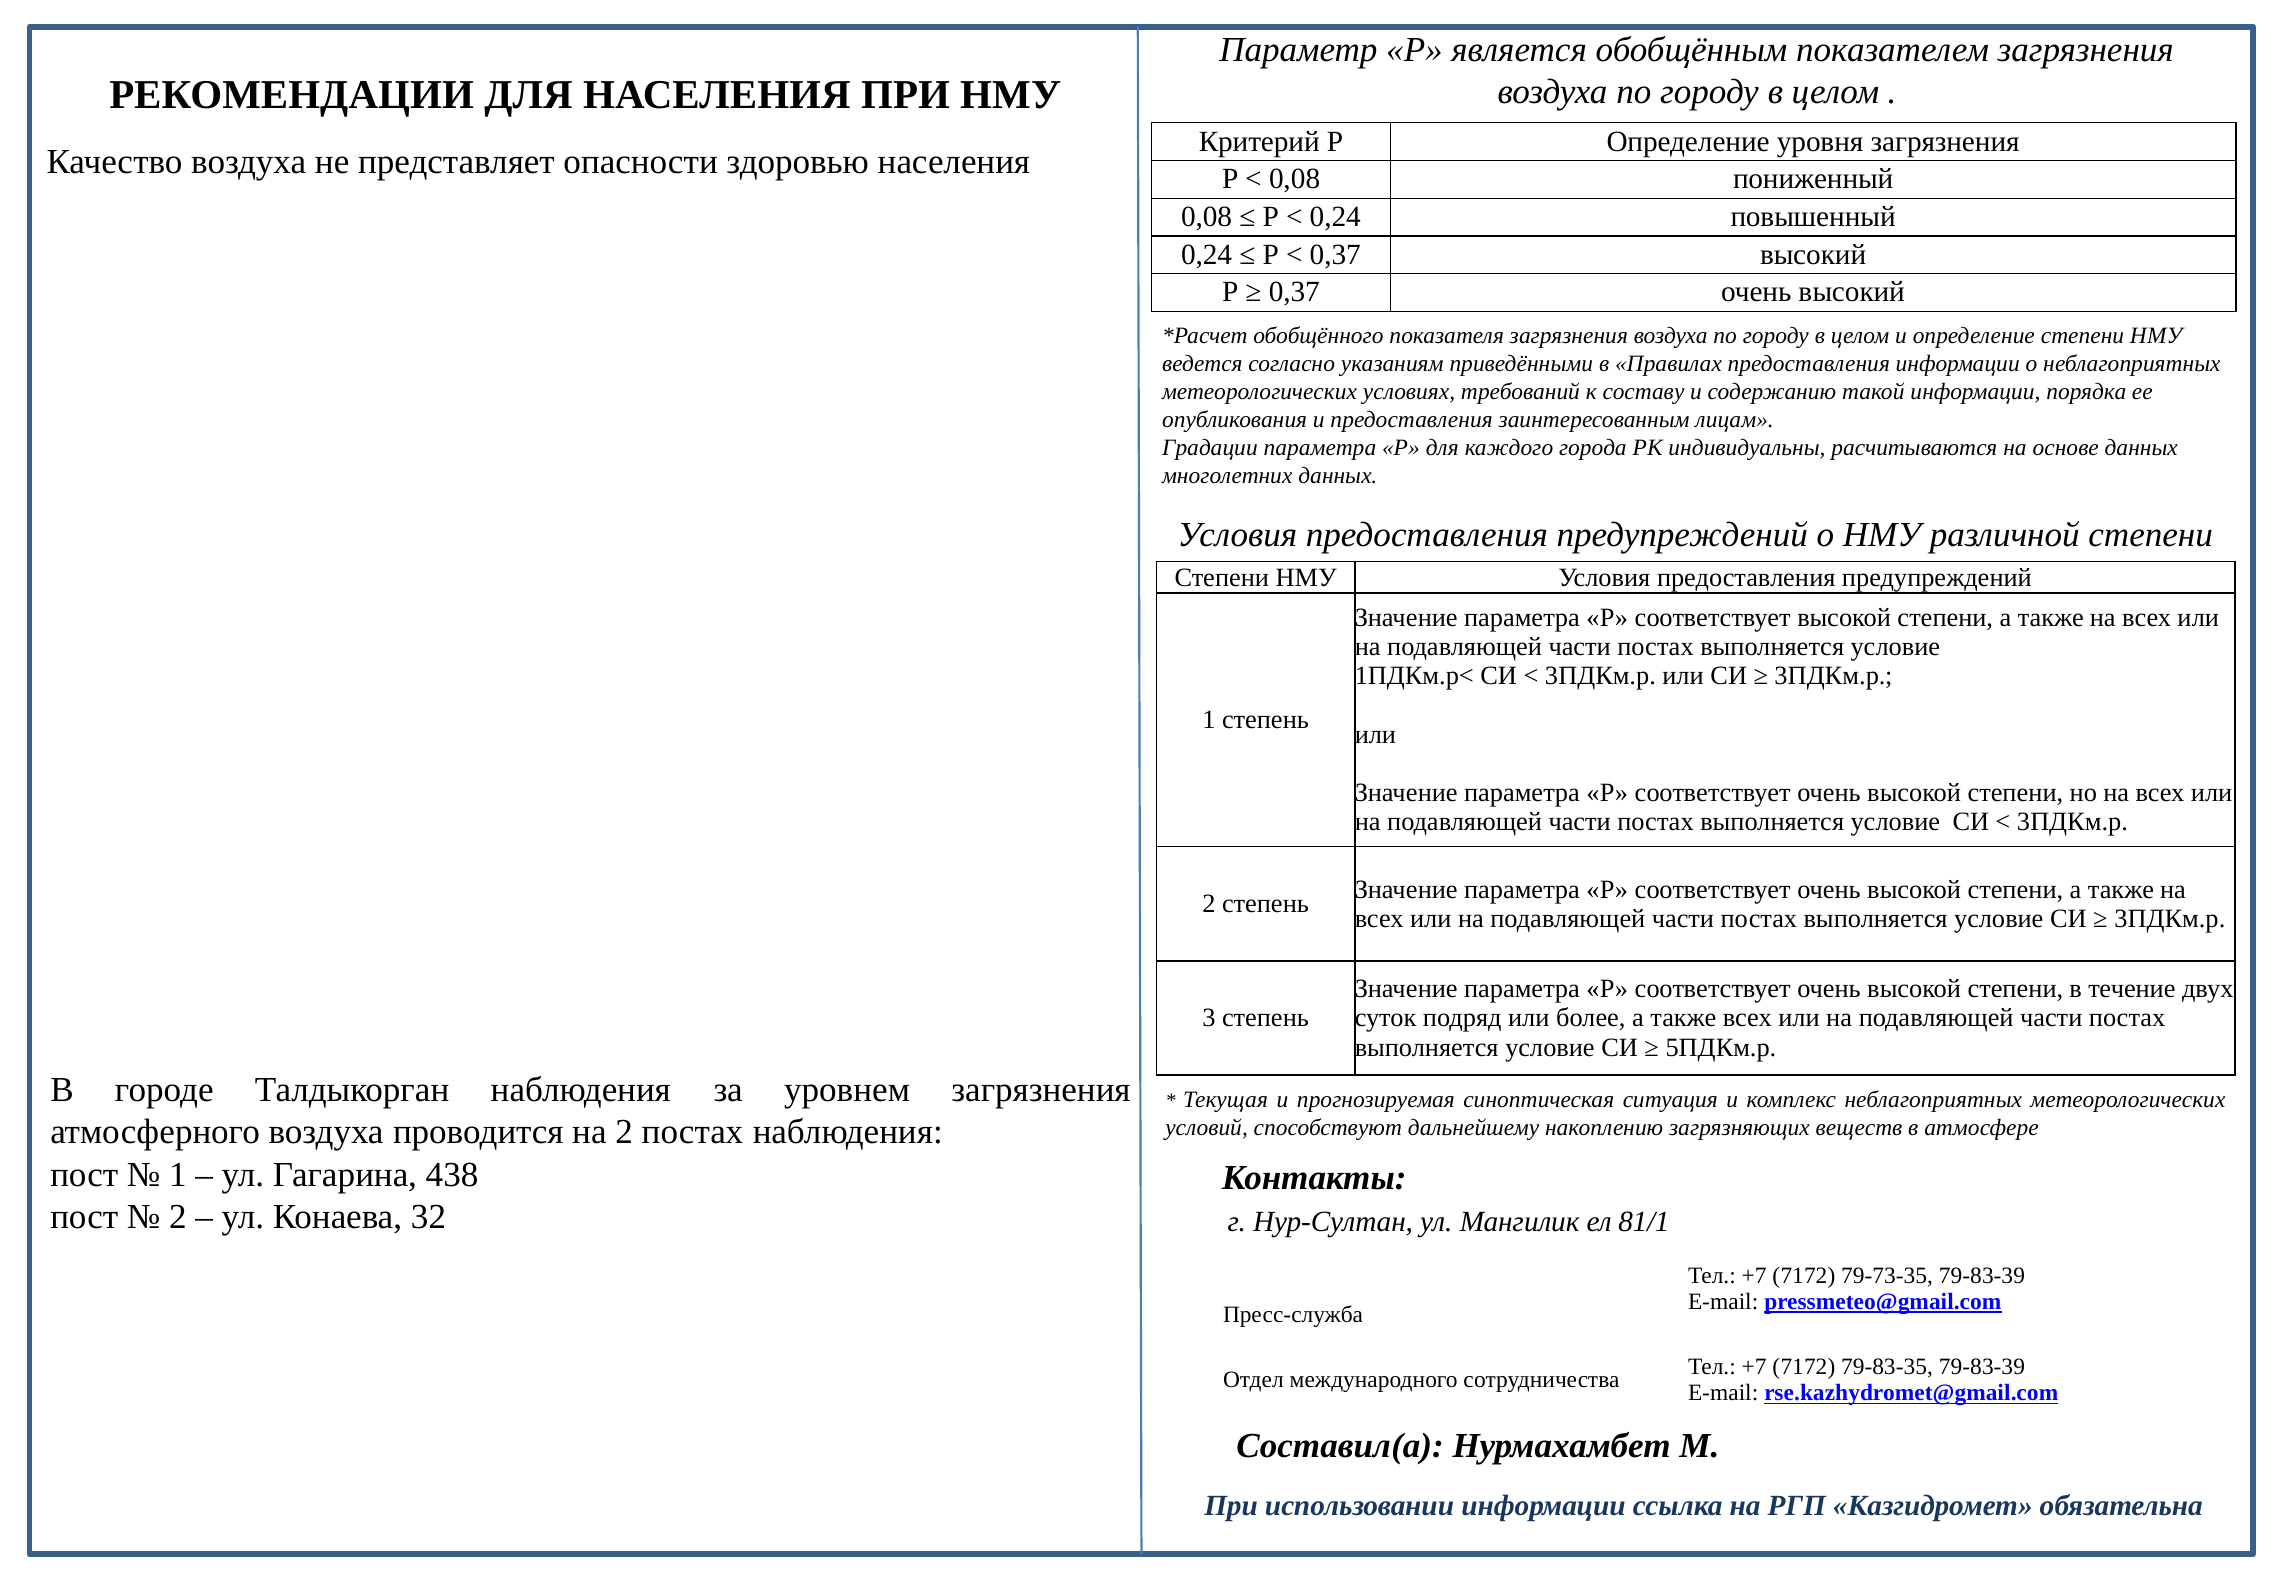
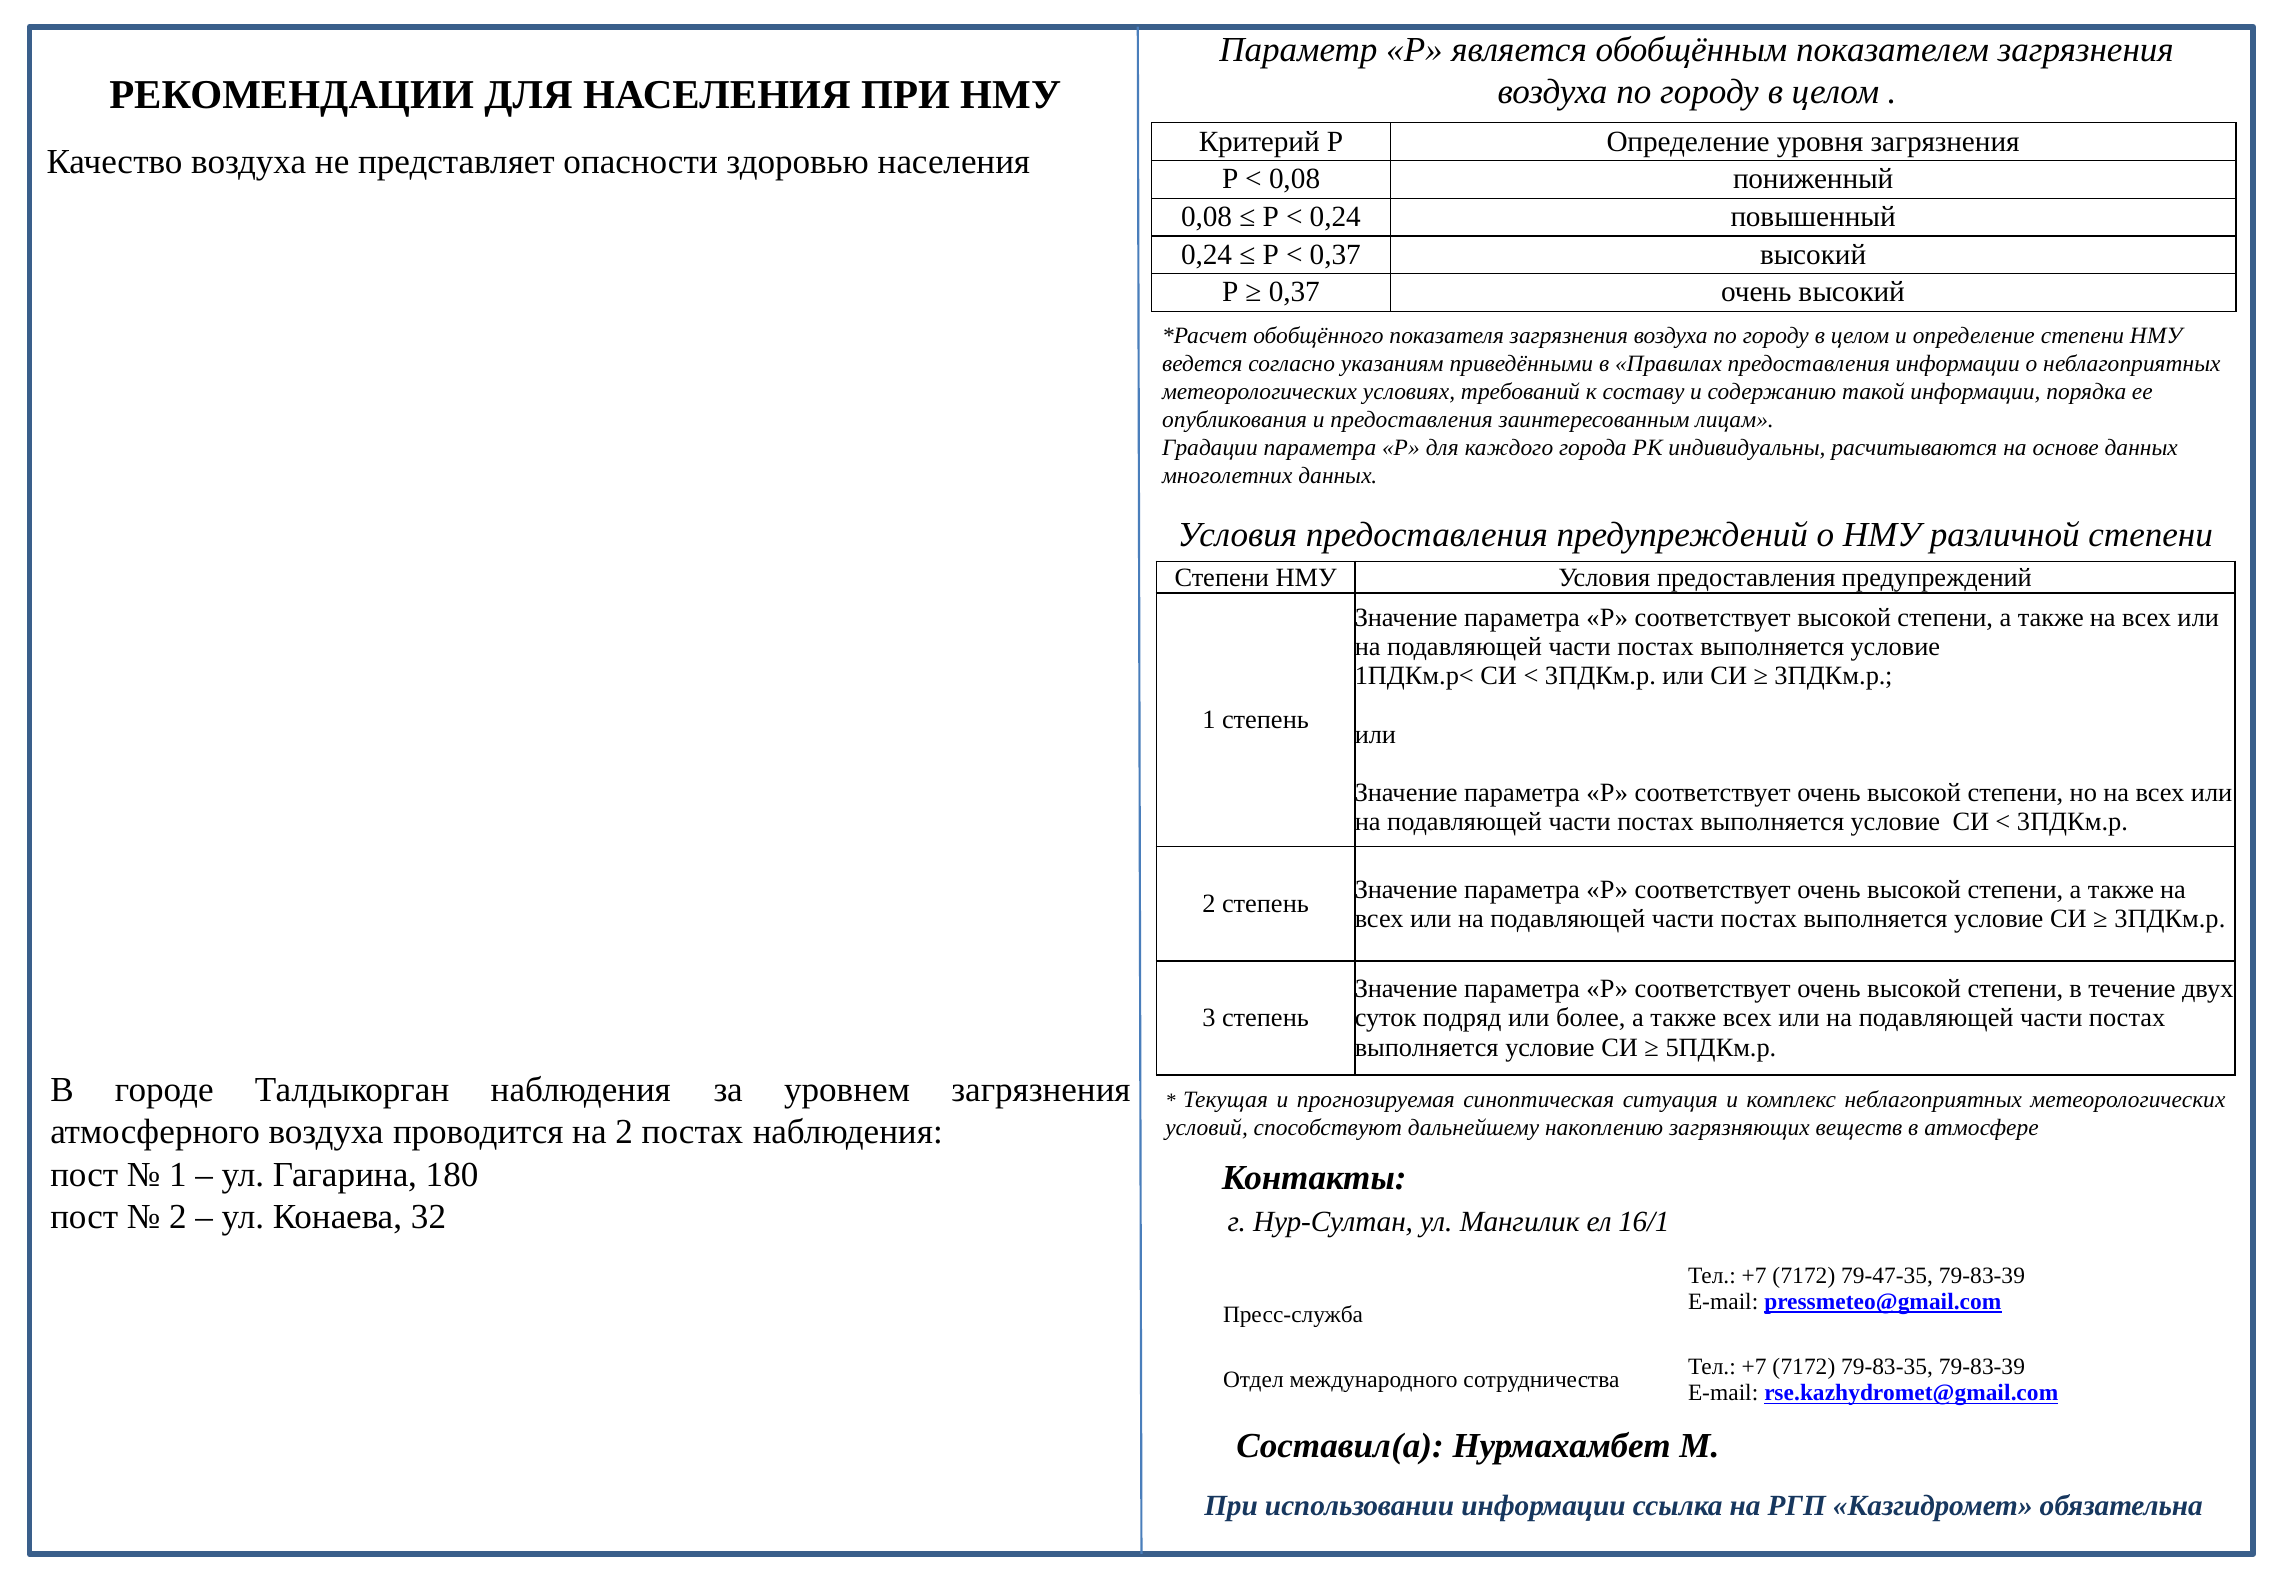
438: 438 -> 180
81/1: 81/1 -> 16/1
79-73-35: 79-73-35 -> 79-47-35
